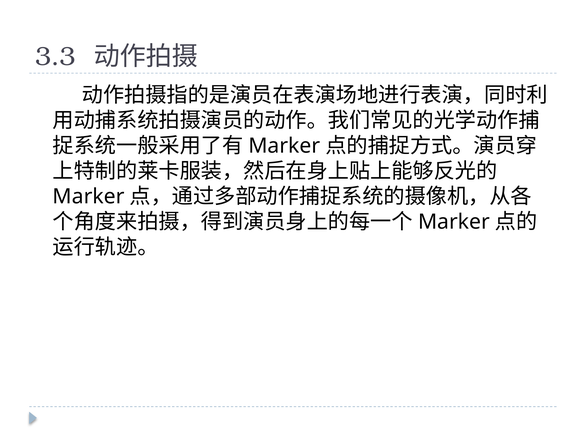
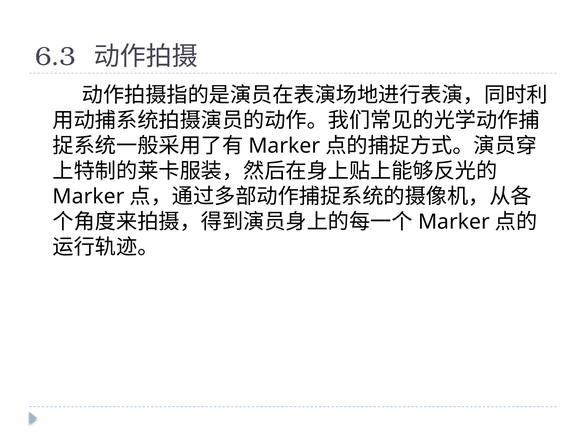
3.3: 3.3 -> 6.3
